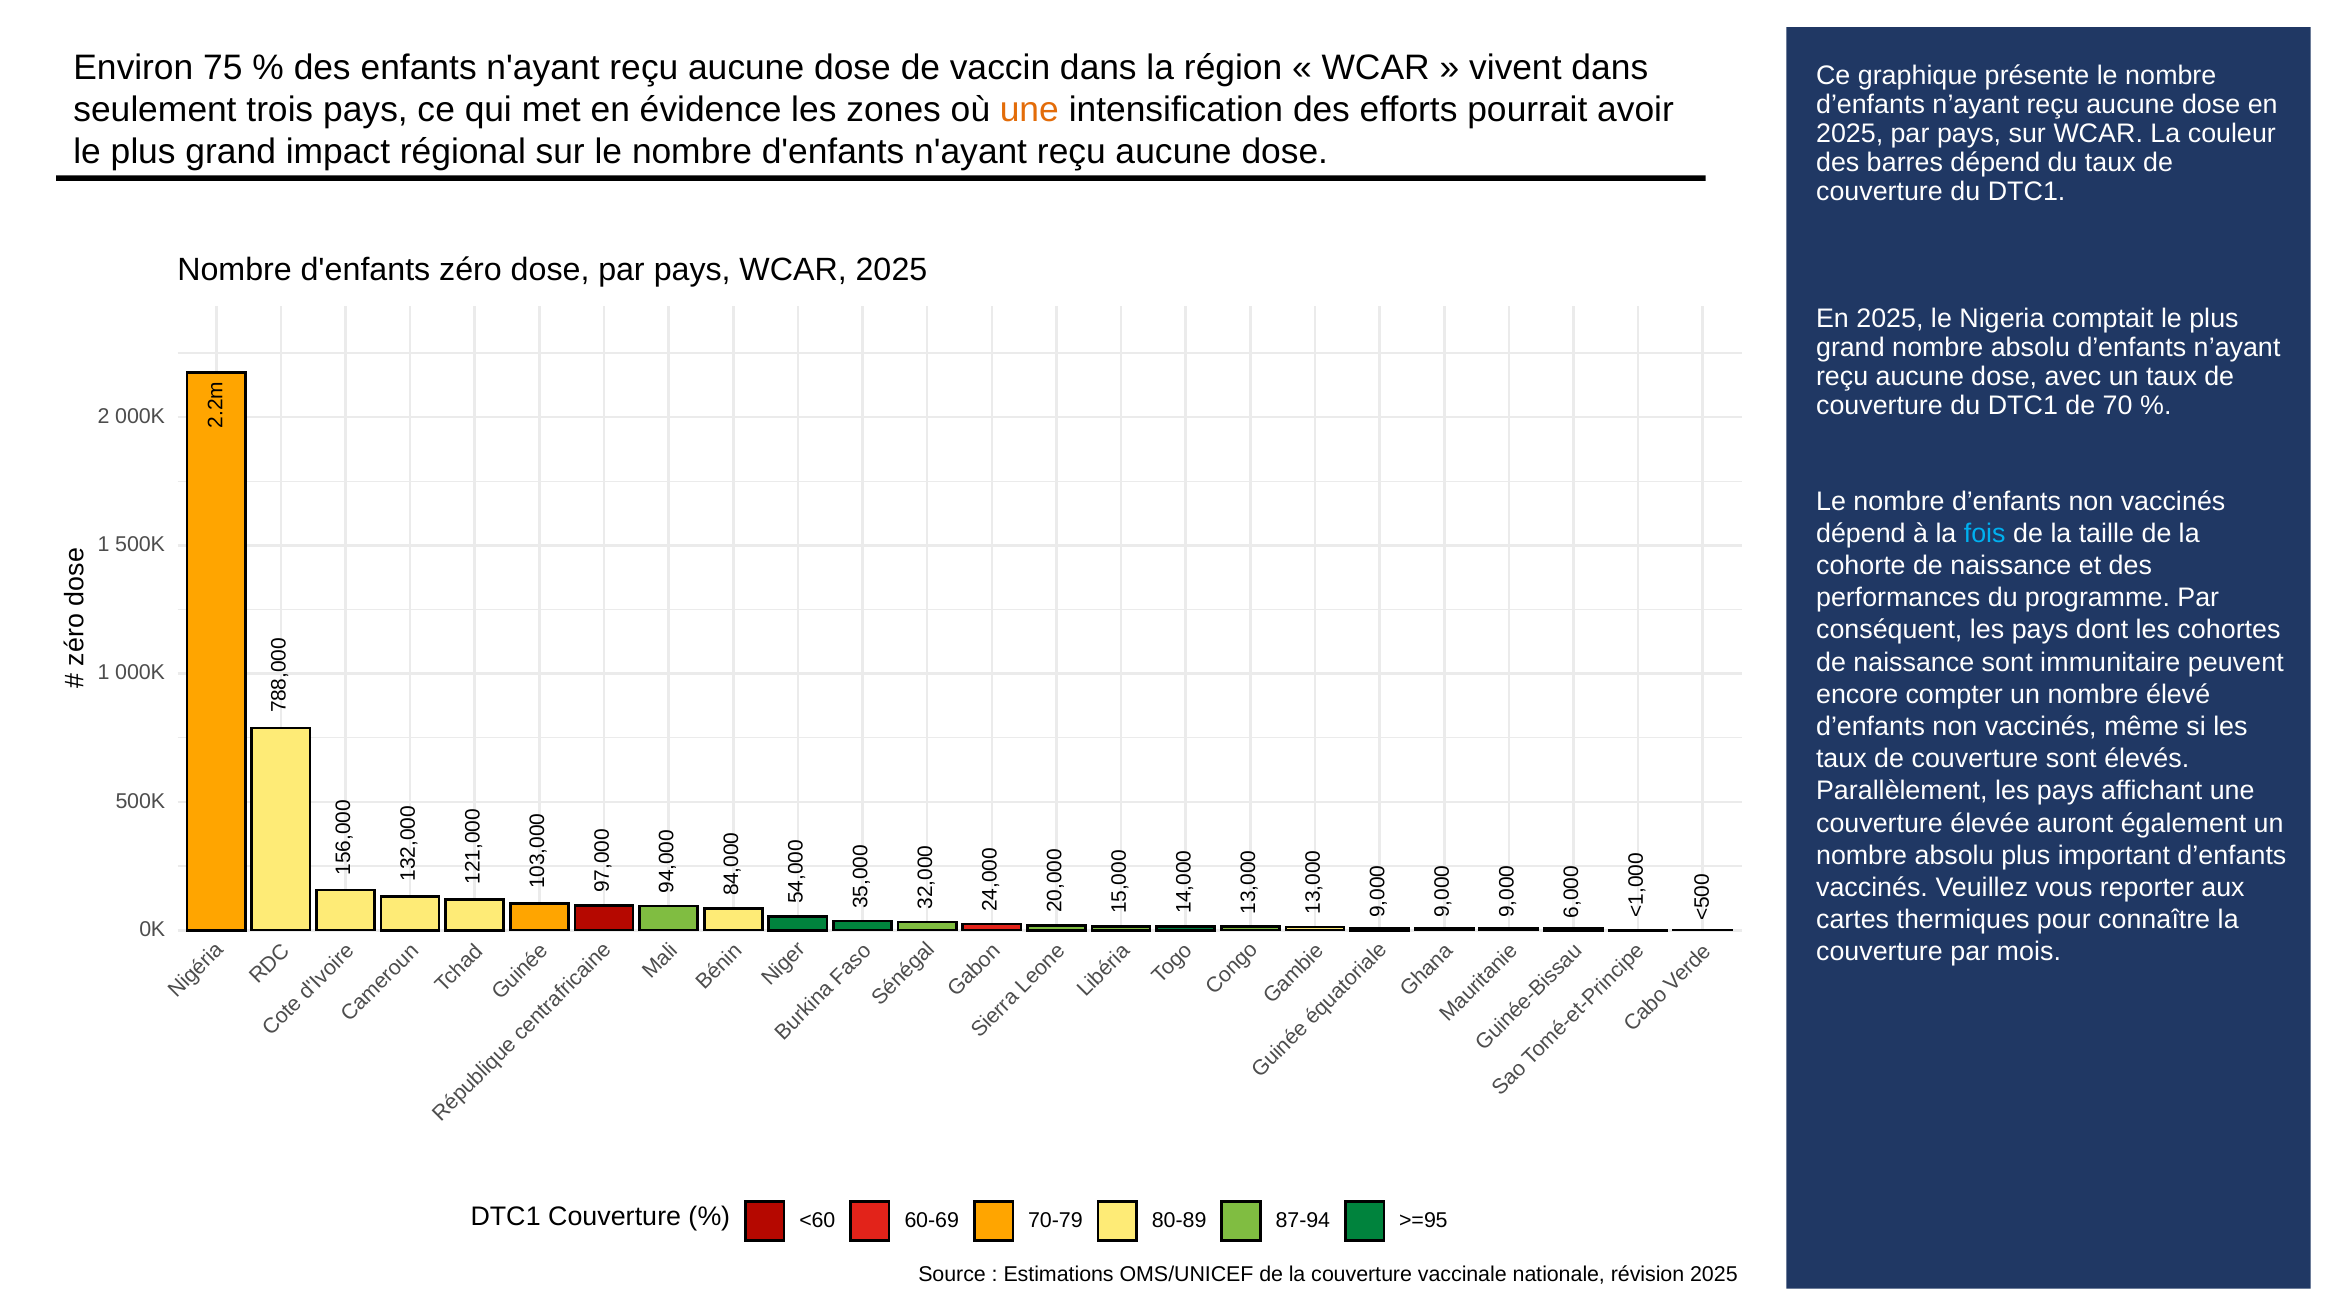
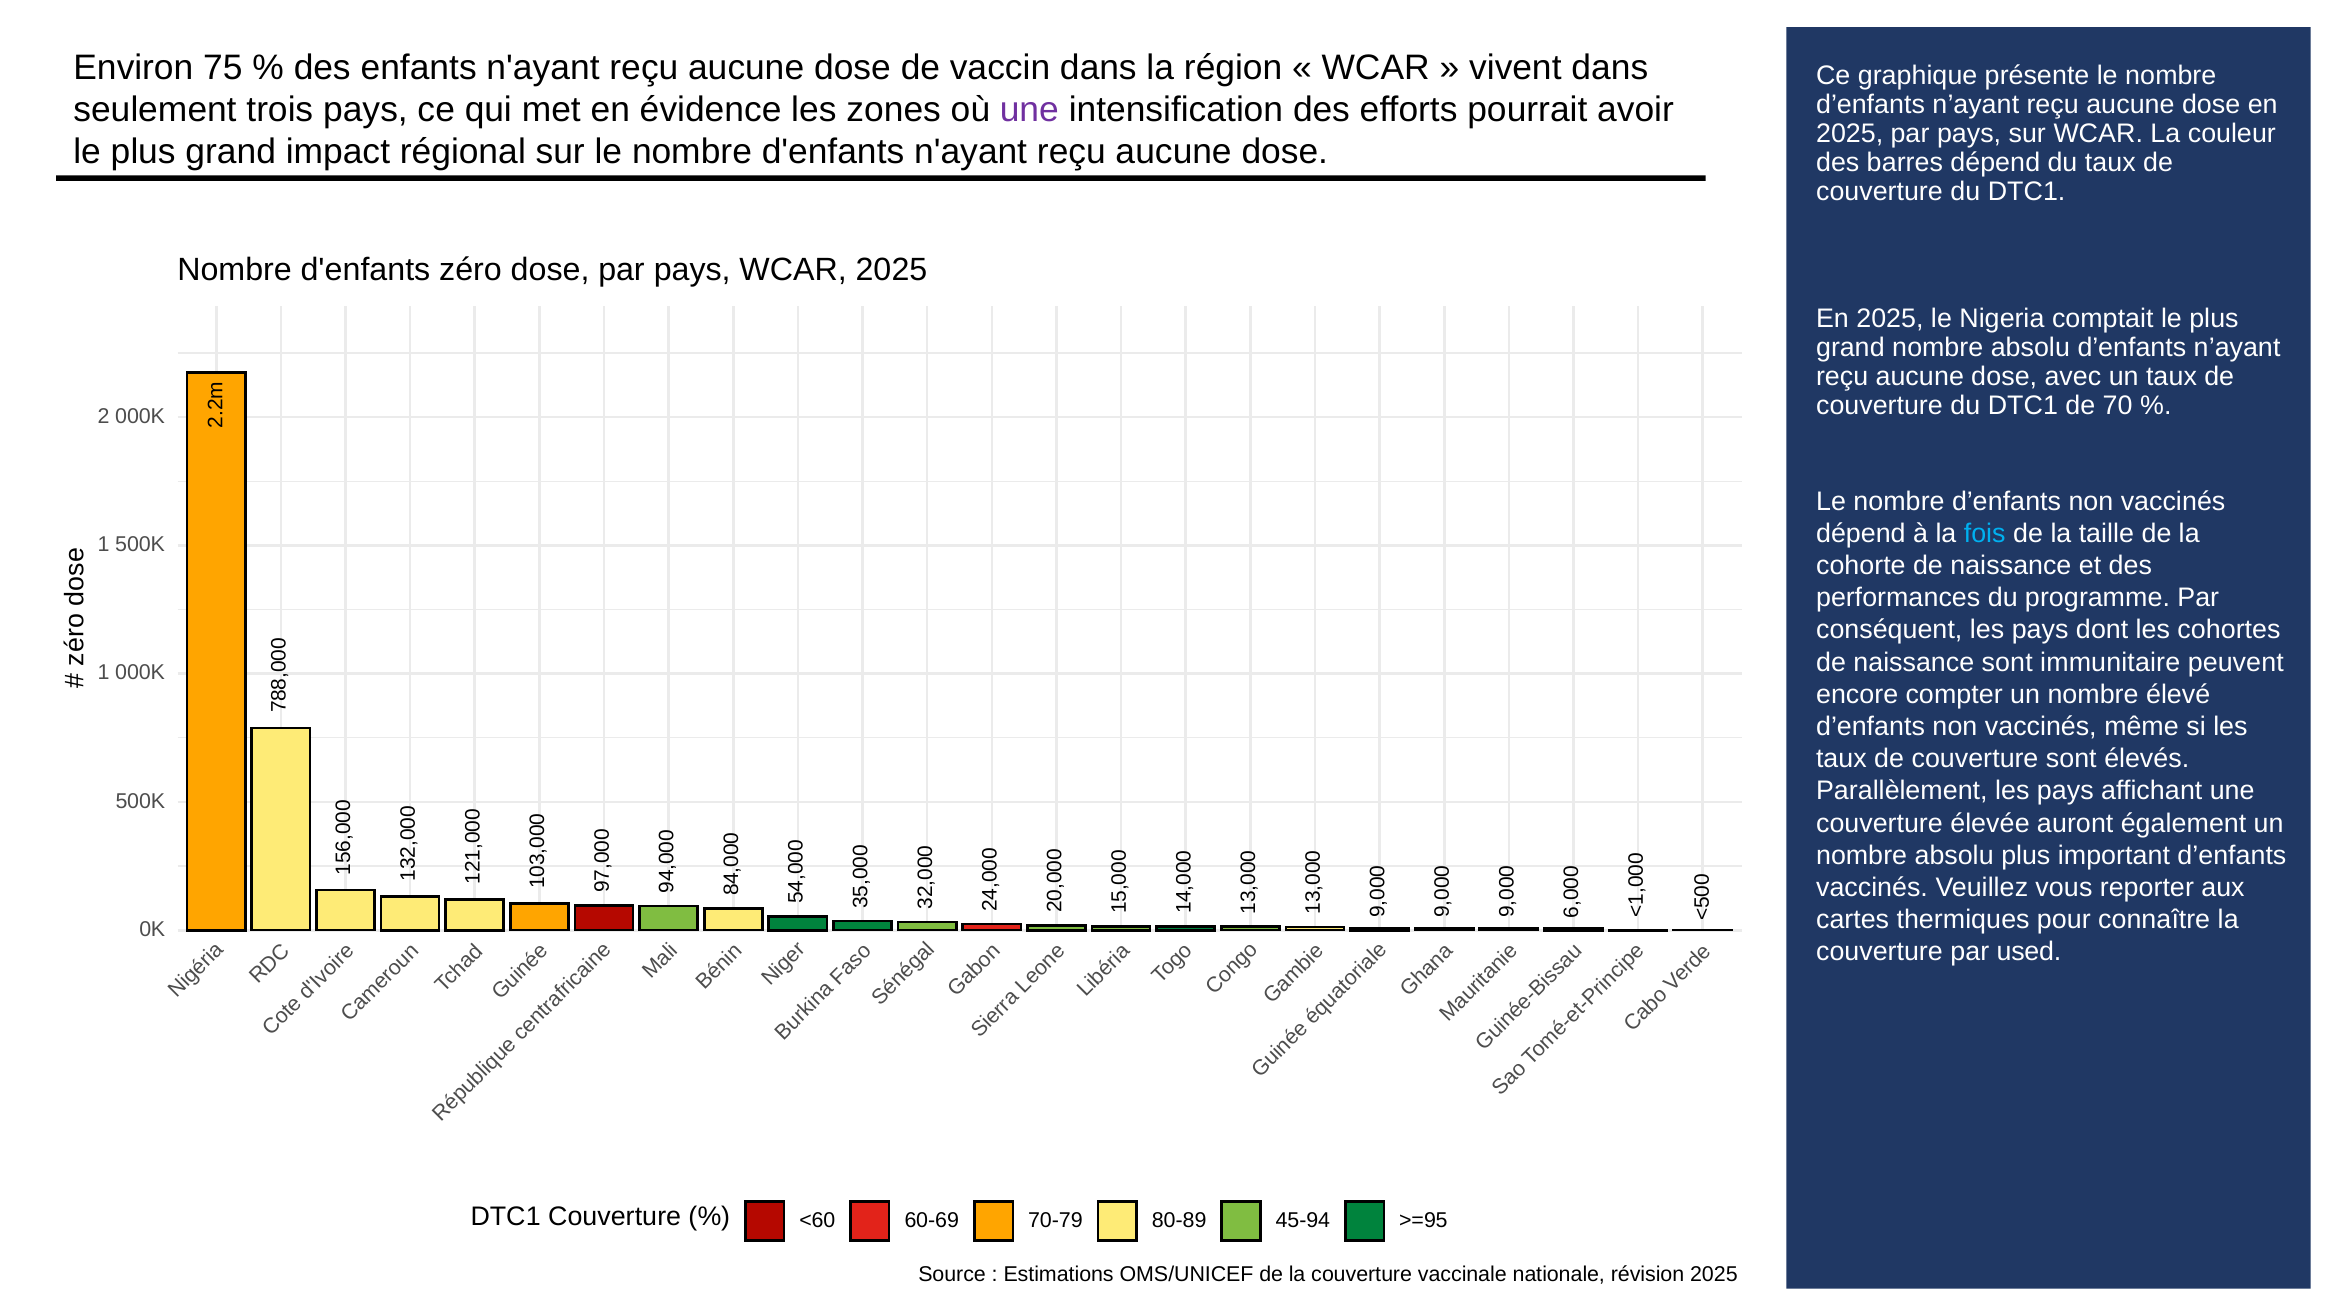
une at (1029, 110) colour: orange -> purple
mois: mois -> used
87-94: 87-94 -> 45-94
